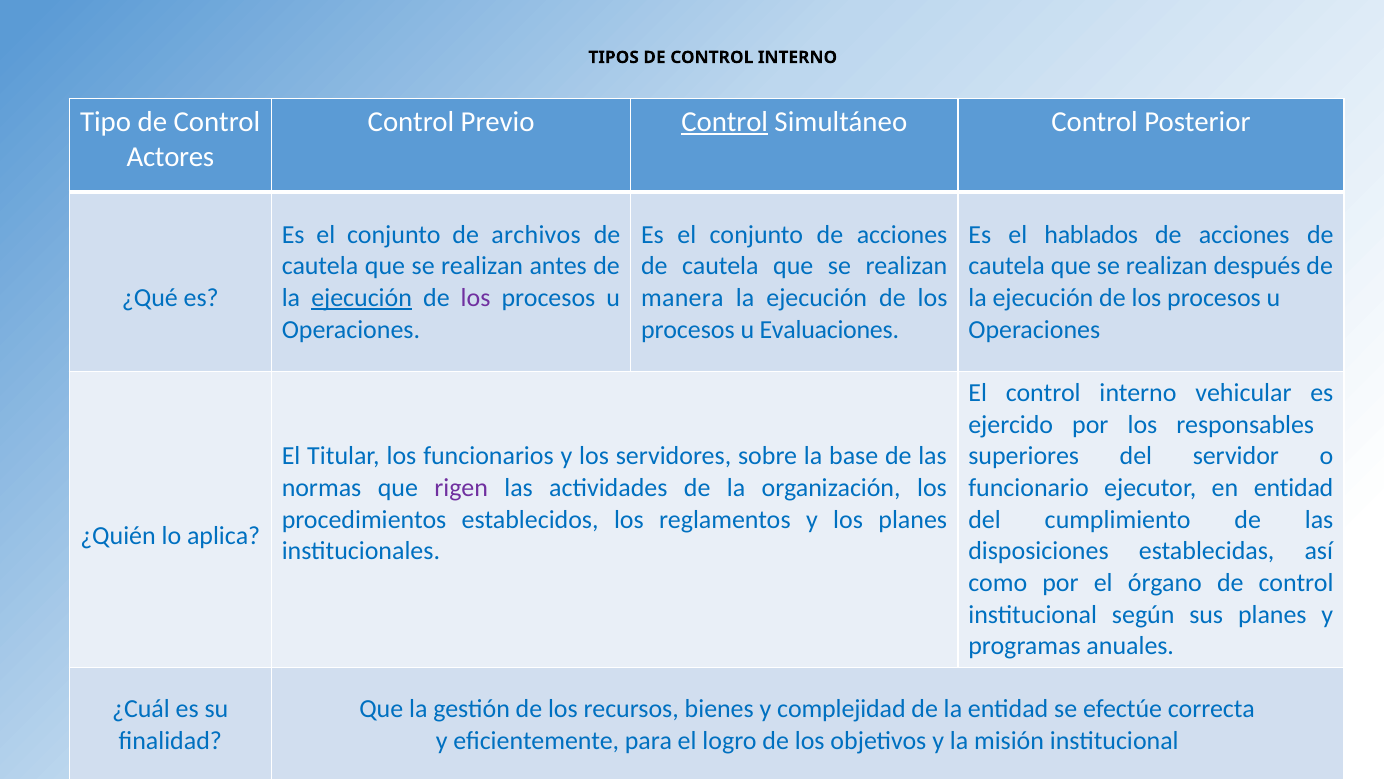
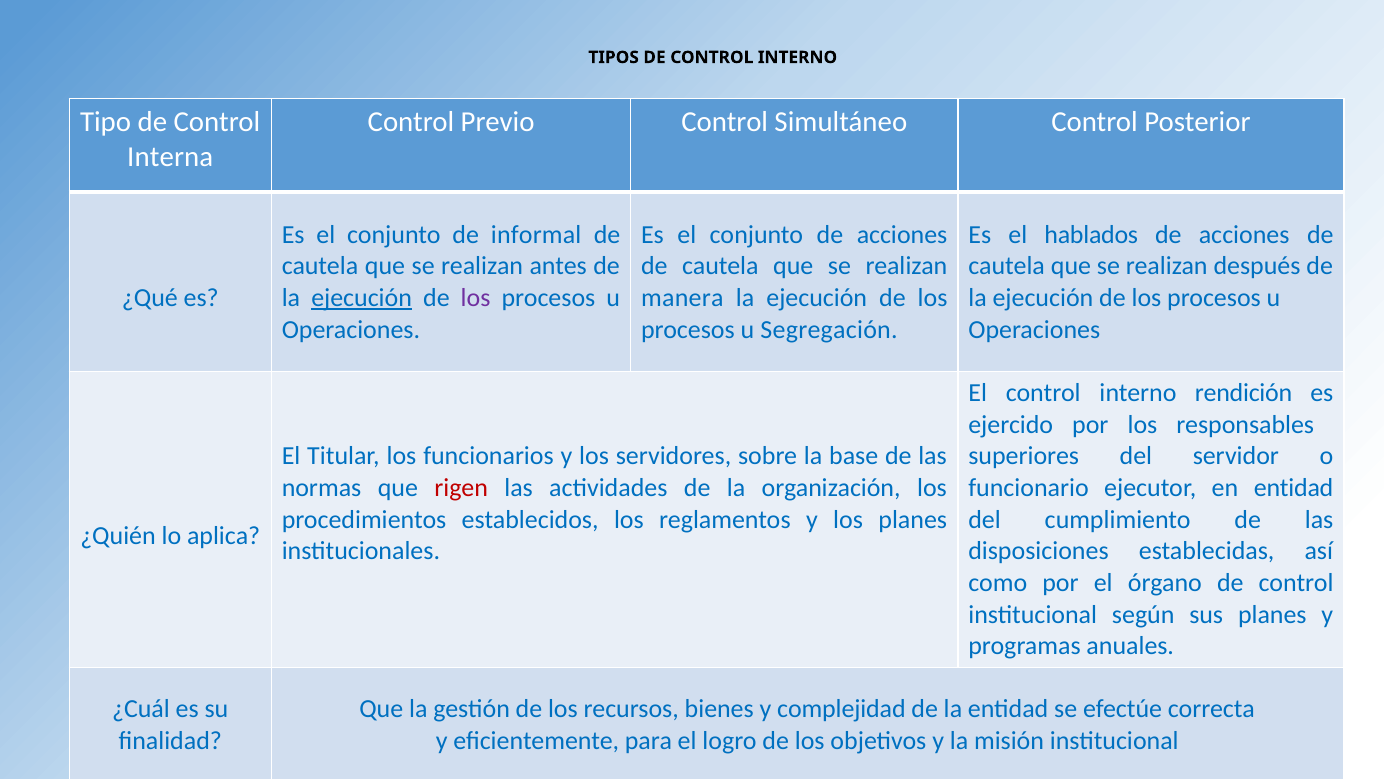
Control at (725, 122) underline: present -> none
Actores: Actores -> Interna
archivos: archivos -> informal
Evaluaciones: Evaluaciones -> Segregación
vehicular: vehicular -> rendición
rigen colour: purple -> red
